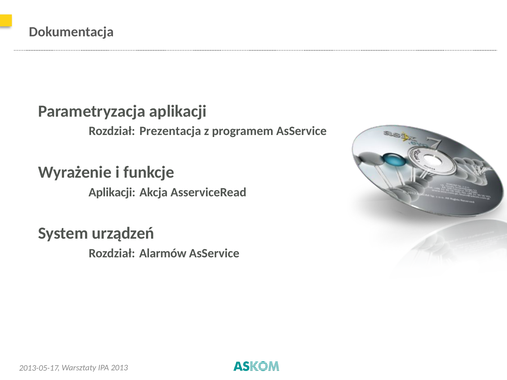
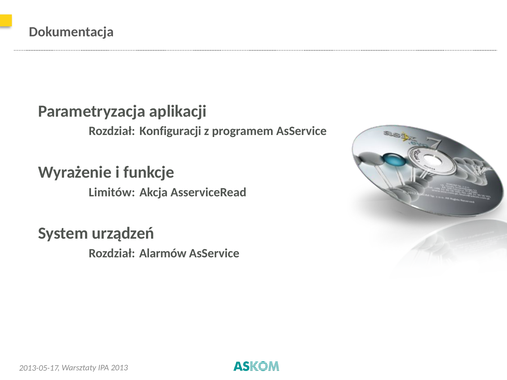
Prezentacja: Prezentacja -> Konfiguracji
Aplikacji at (112, 192): Aplikacji -> Limitów
